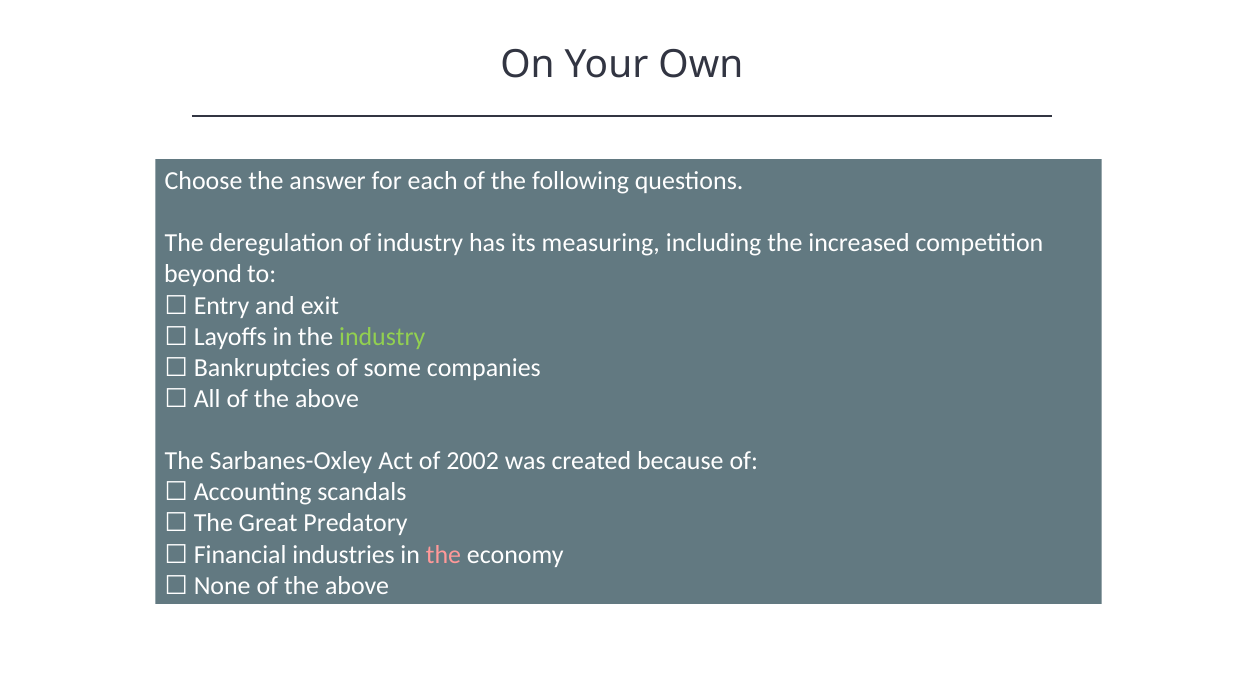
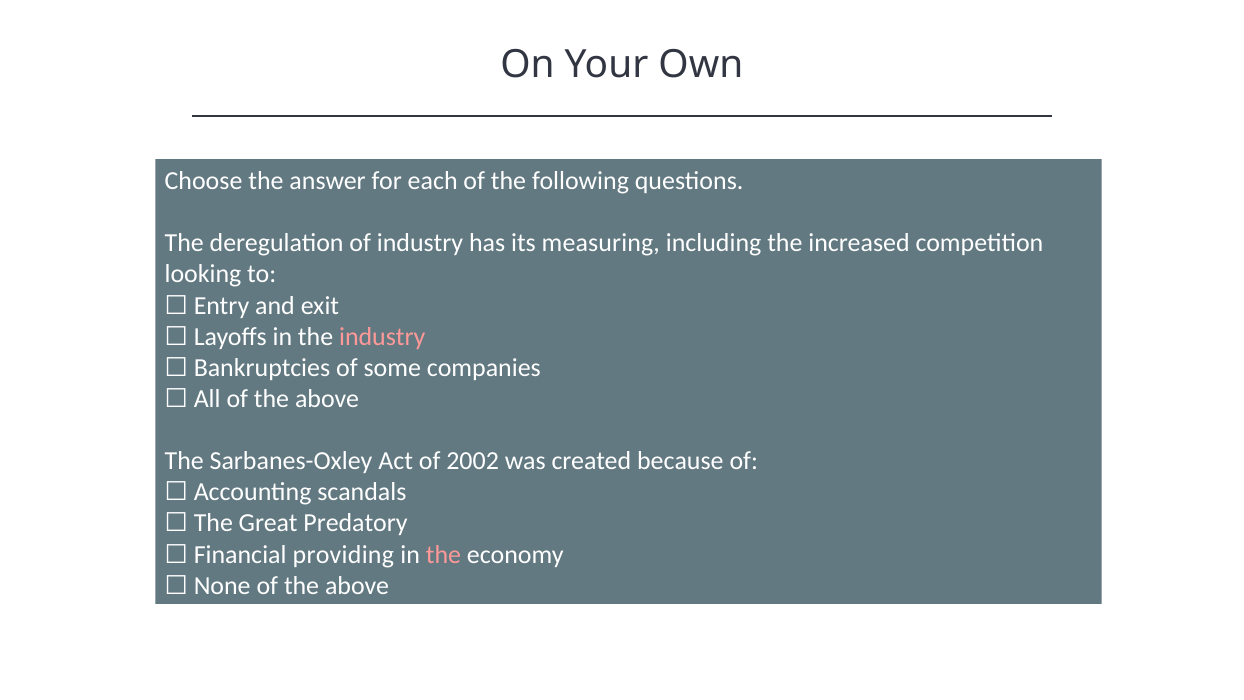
beyond: beyond -> looking
industry at (382, 337) colour: light green -> pink
industries: industries -> providing
